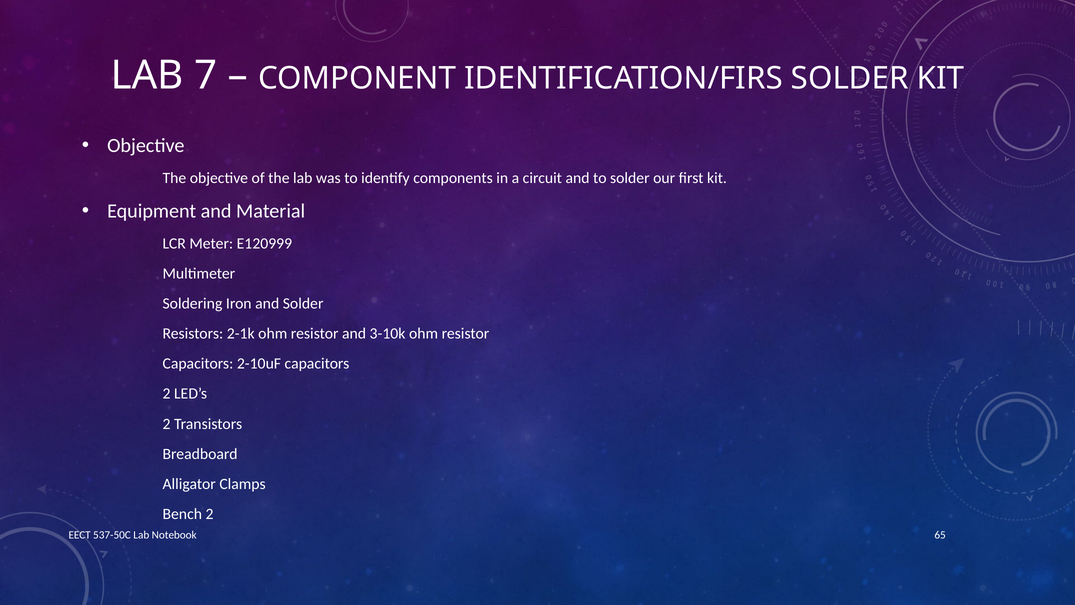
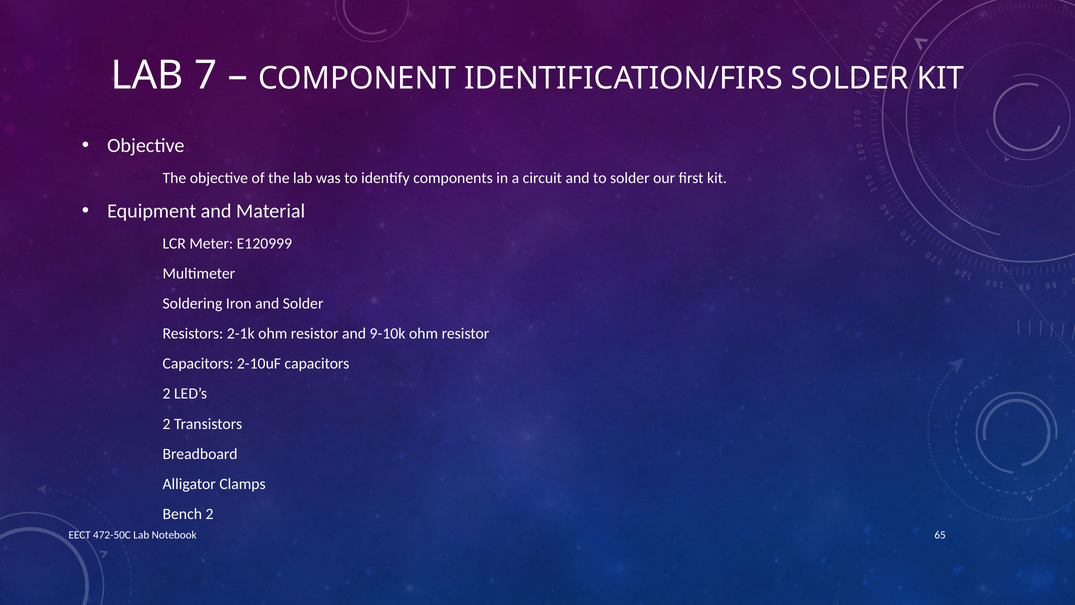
3-10k: 3-10k -> 9-10k
537-50C: 537-50C -> 472-50C
